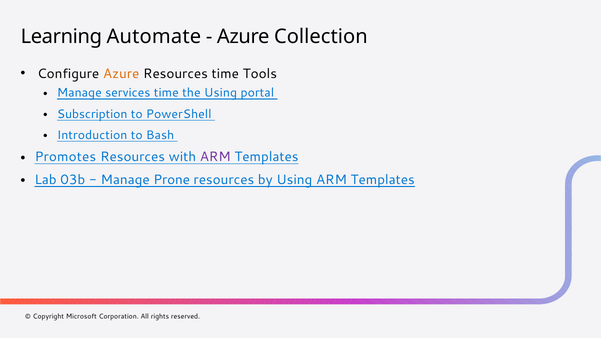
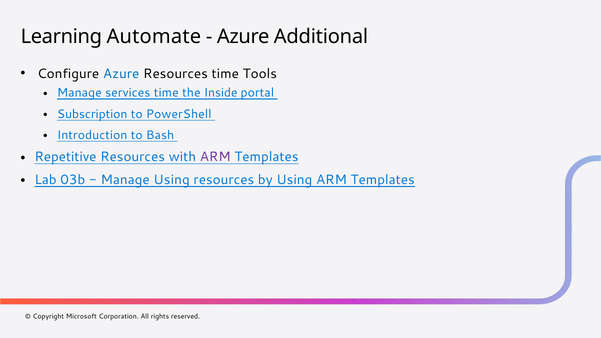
Collection: Collection -> Additional
Azure at (121, 74) colour: orange -> blue
the Using: Using -> Inside
Promotes: Promotes -> Repetitive
Manage Prone: Prone -> Using
